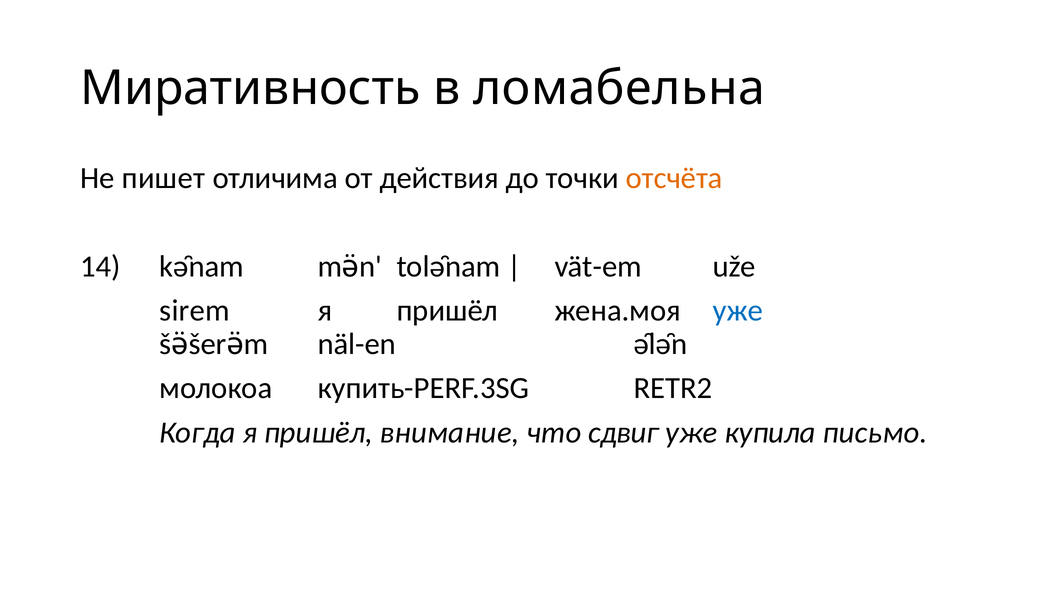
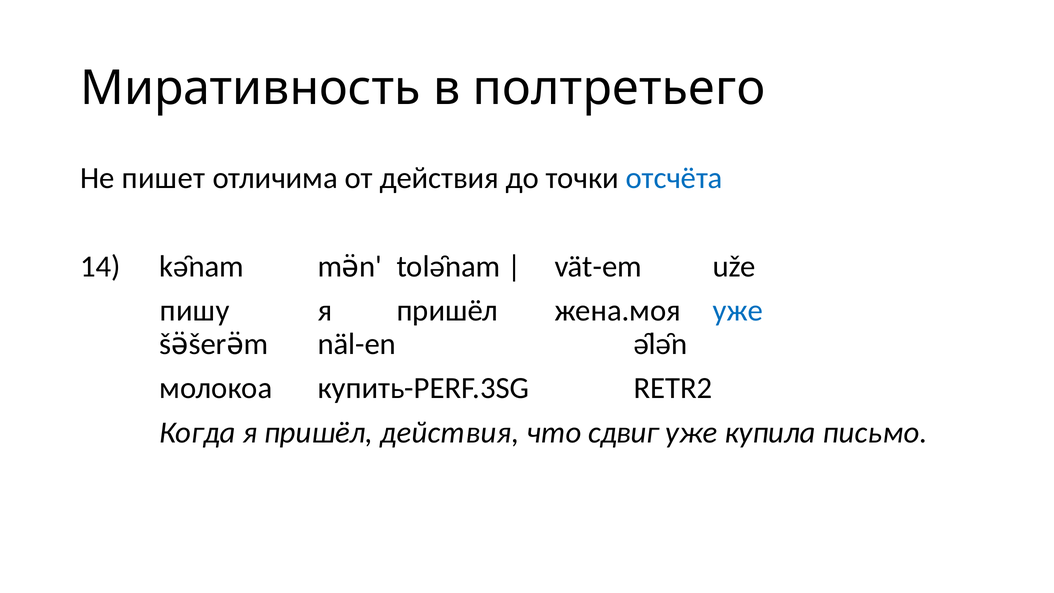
ломабельна: ломабельна -> полтретьего
отсчёта colour: orange -> blue
sirem: sirem -> пишу
пришёл внимание: внимание -> действия
